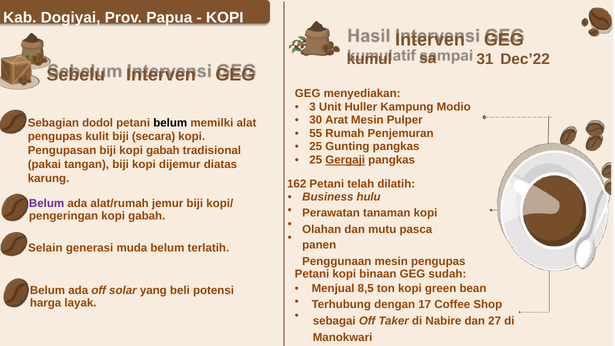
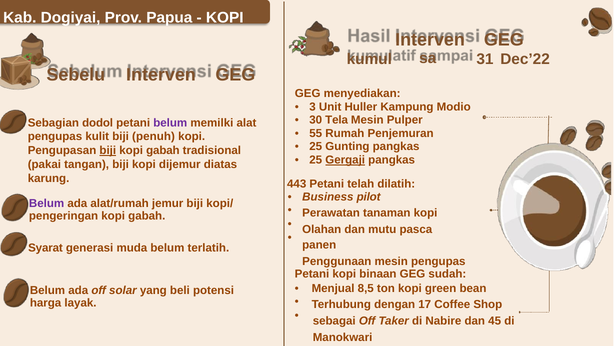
Arat: Arat -> Tela
belum at (170, 123) colour: black -> purple
secara: secara -> penuh
biji at (108, 150) underline: none -> present
162: 162 -> 443
hulu: hulu -> pilot
Selain: Selain -> Syarat
27: 27 -> 45
